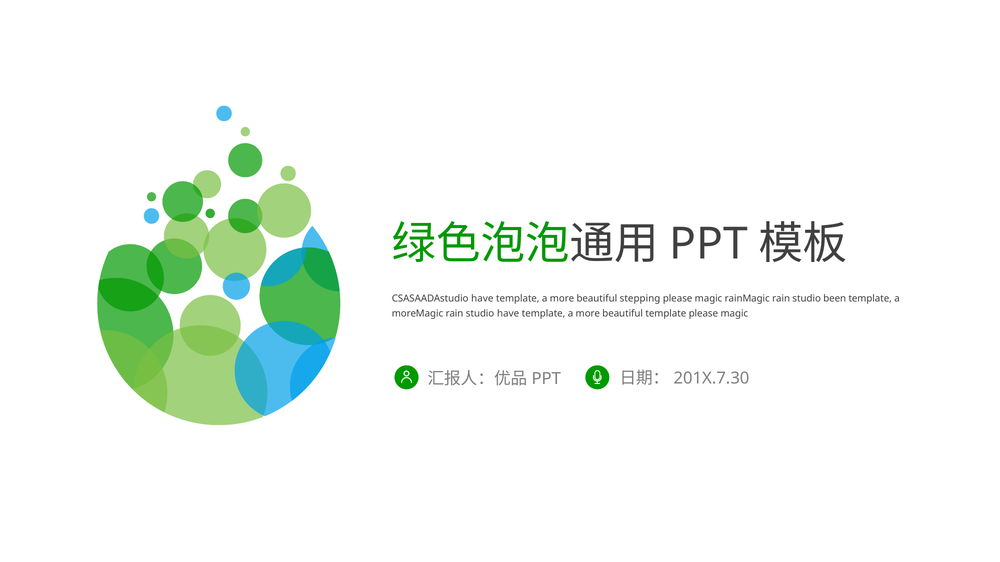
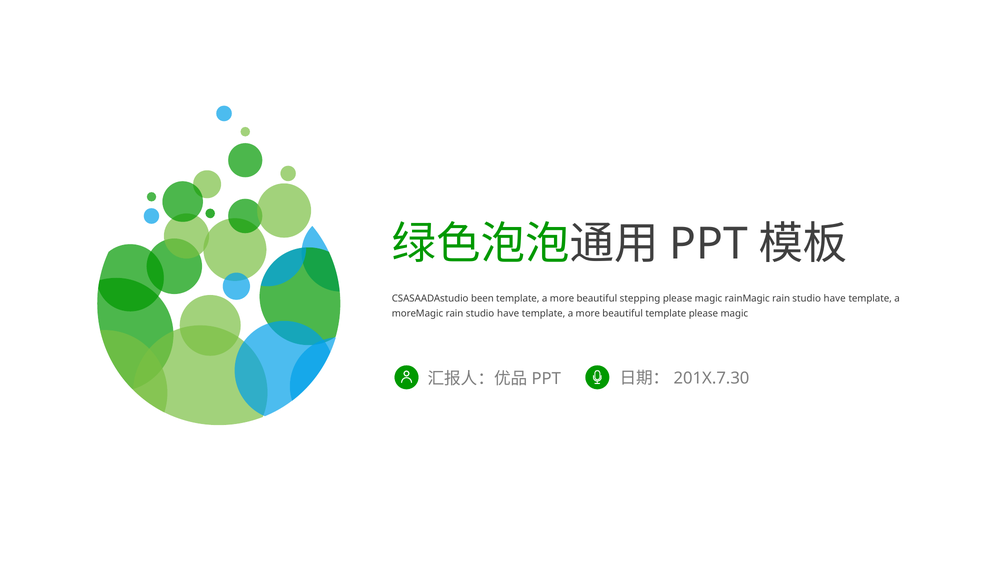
CSASAADAstudio have: have -> been
rainMagic rain studio been: been -> have
